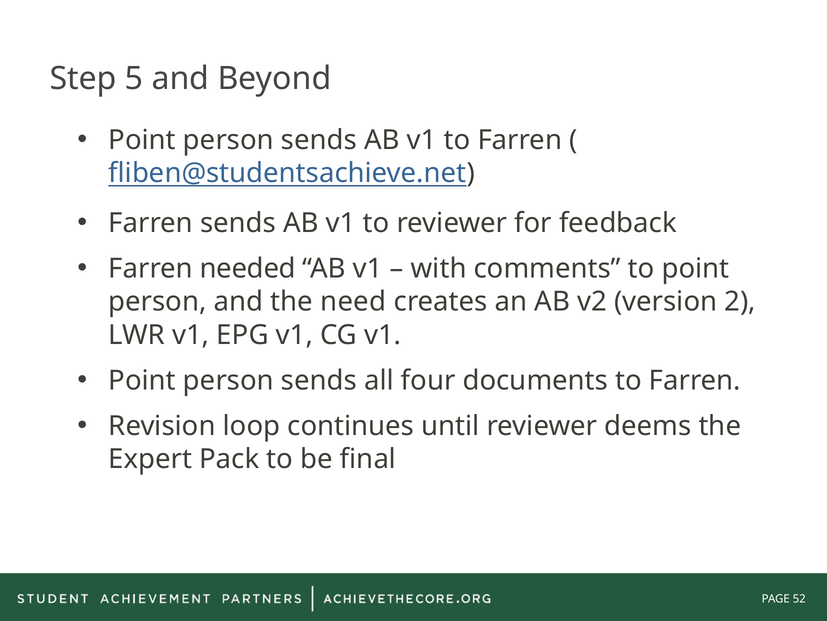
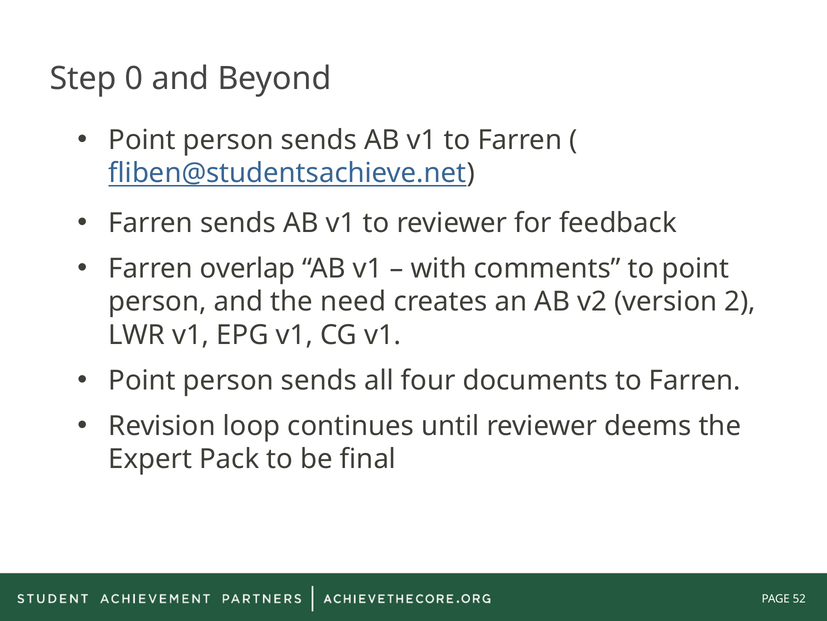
5: 5 -> 0
needed: needed -> overlap
